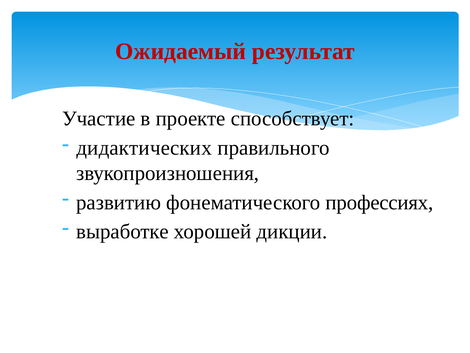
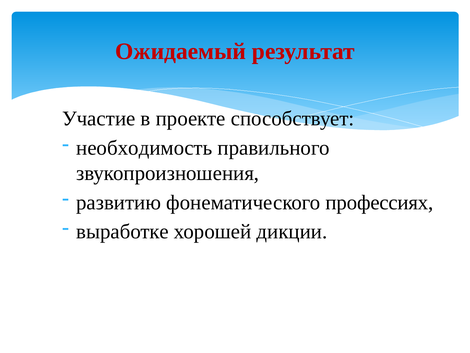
дидактических: дидактических -> необходимость
